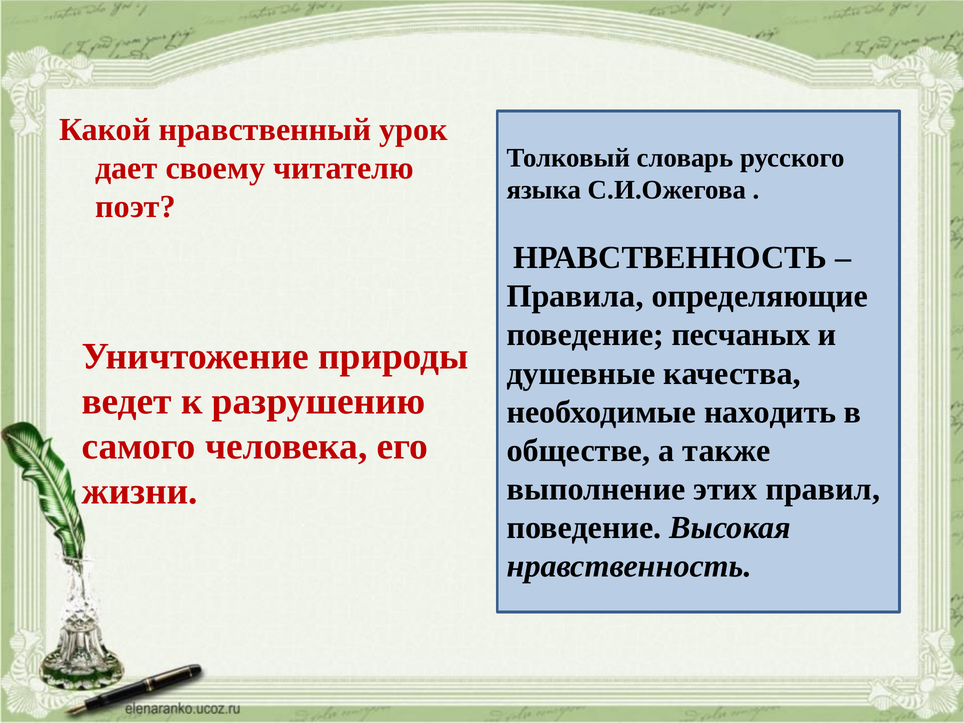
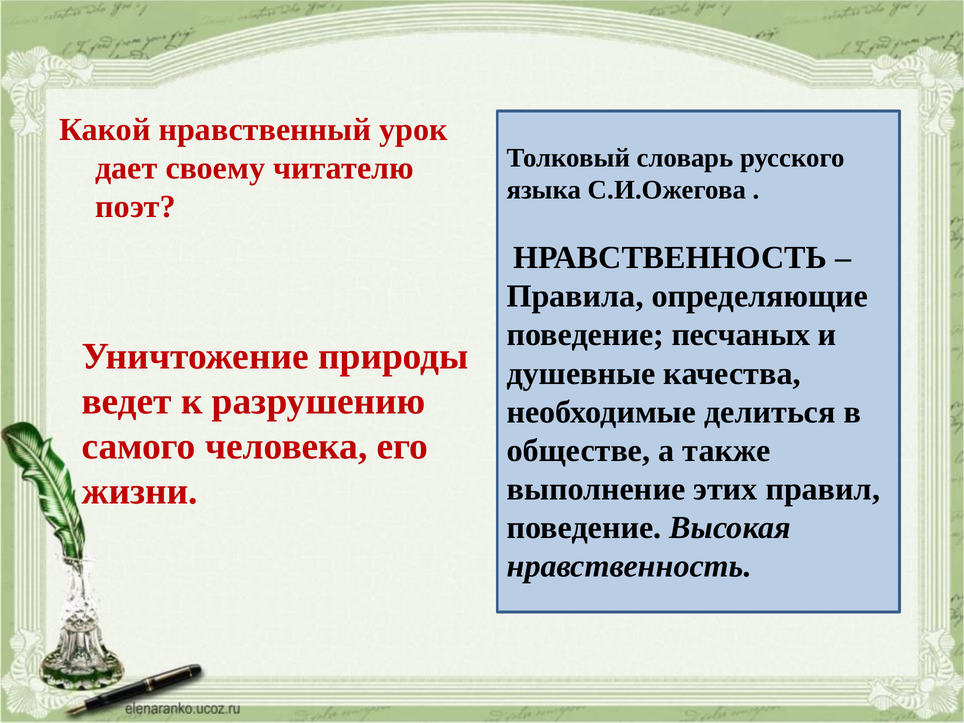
находить: находить -> делиться
